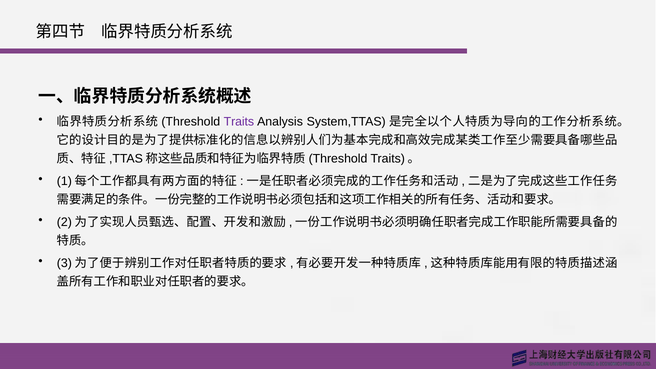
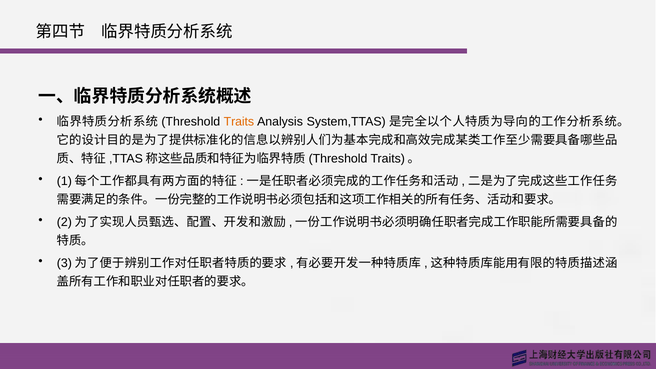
Traits colour: purple -> orange
